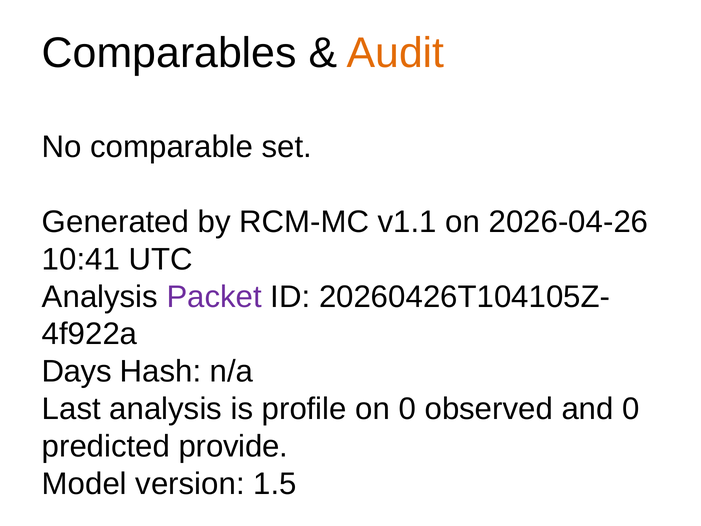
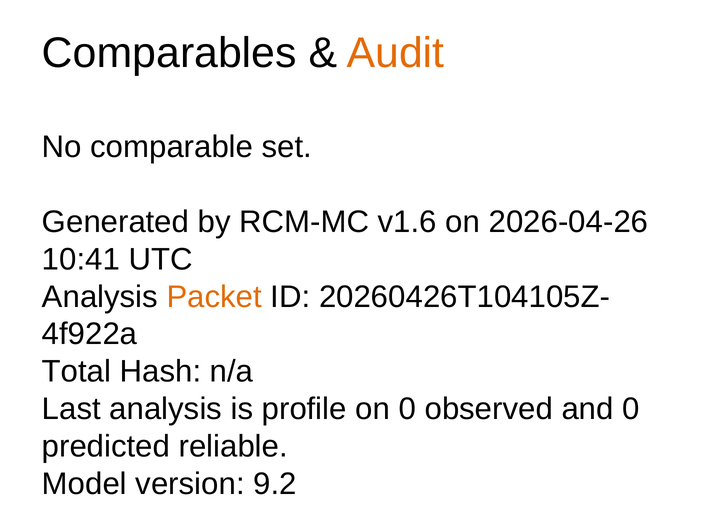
v1.1: v1.1 -> v1.6
Packet colour: purple -> orange
Days: Days -> Total
provide: provide -> reliable
1.5: 1.5 -> 9.2
